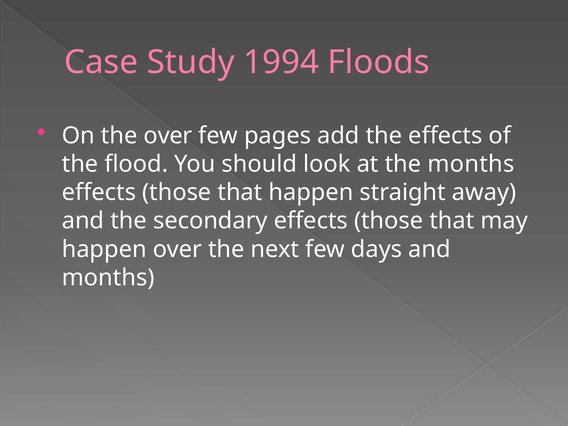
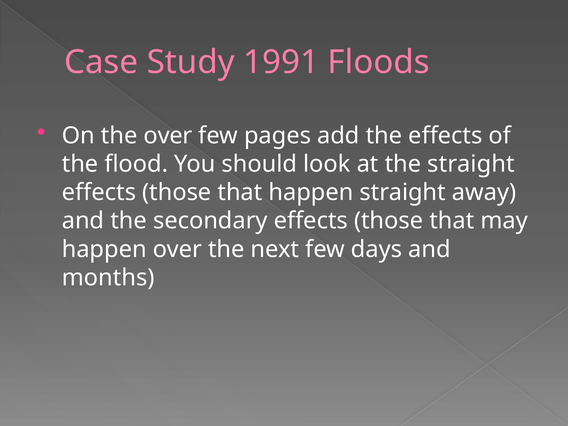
1994: 1994 -> 1991
the months: months -> straight
